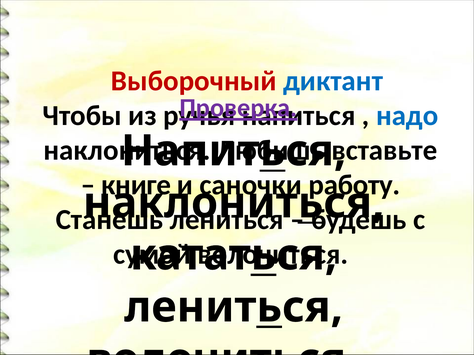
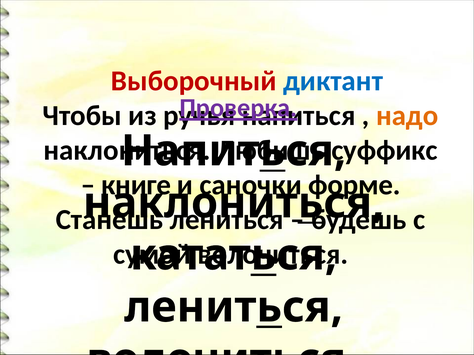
надо colour: blue -> orange
вставьте: вставьте -> суффикс
работу: работу -> форме
